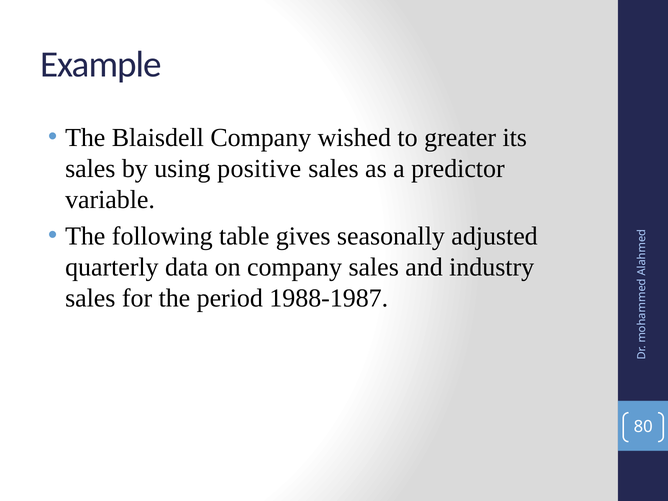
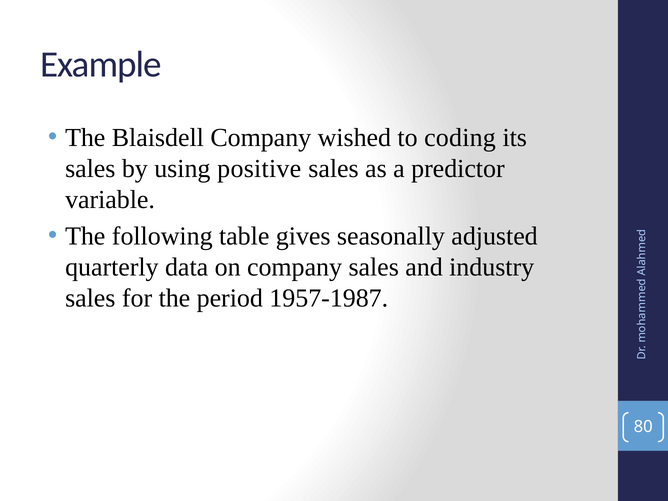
greater: greater -> coding
1988-1987: 1988-1987 -> 1957-1987
